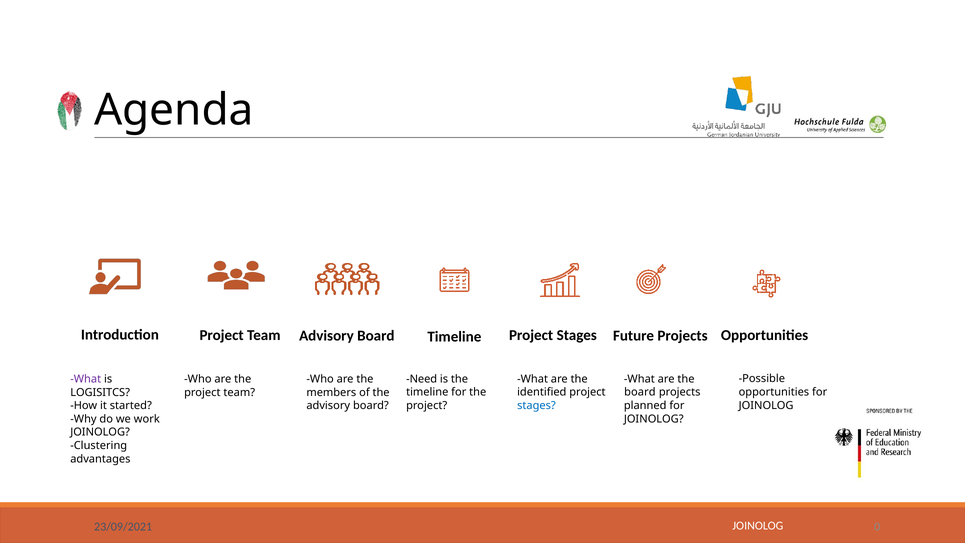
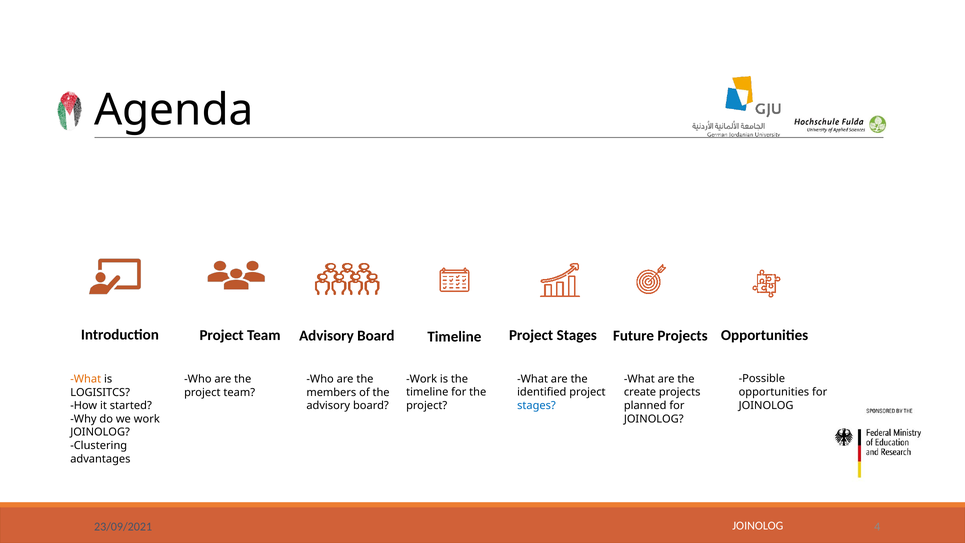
Need at (422, 379): Need -> Work
What at (86, 379) colour: purple -> orange
board at (640, 392): board -> create
0: 0 -> 4
